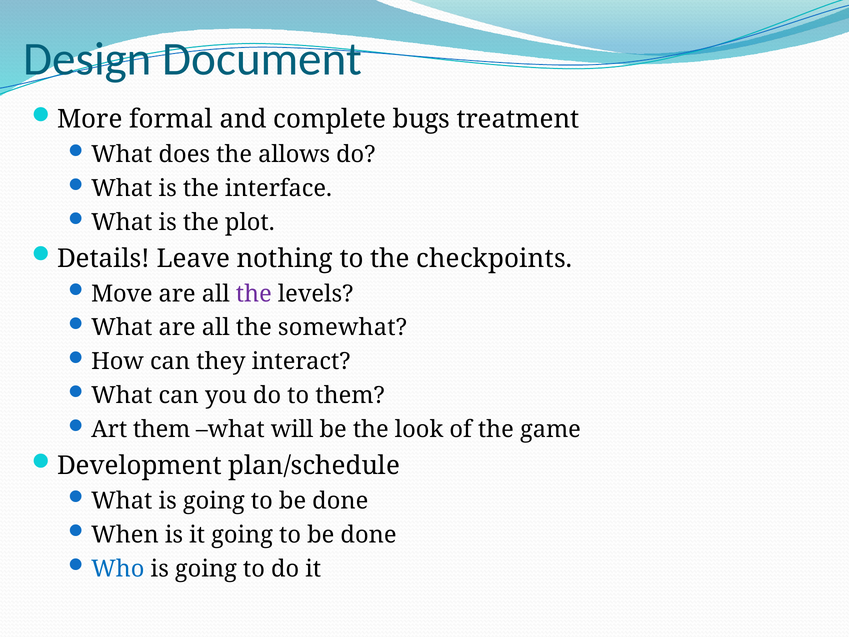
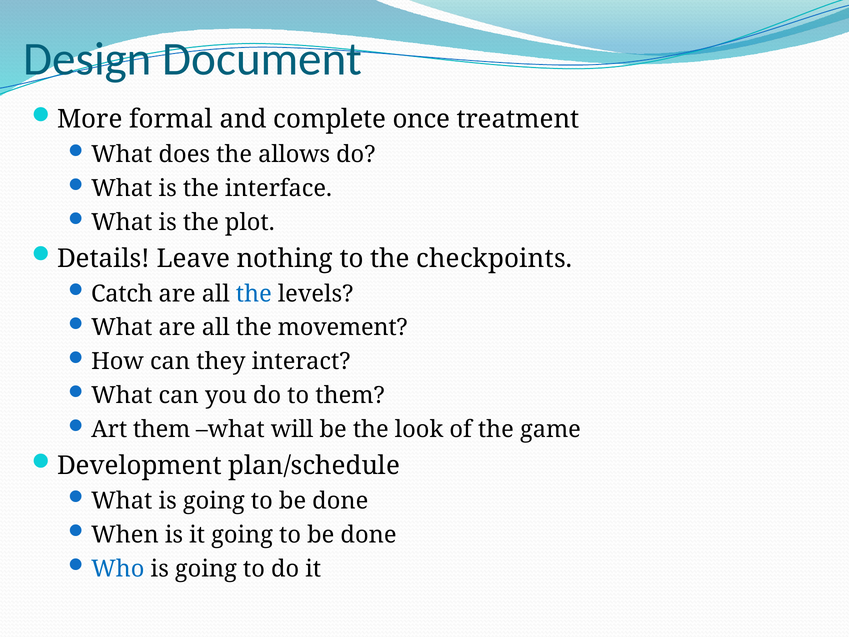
bugs: bugs -> once
Move: Move -> Catch
the at (254, 294) colour: purple -> blue
somewhat: somewhat -> movement
